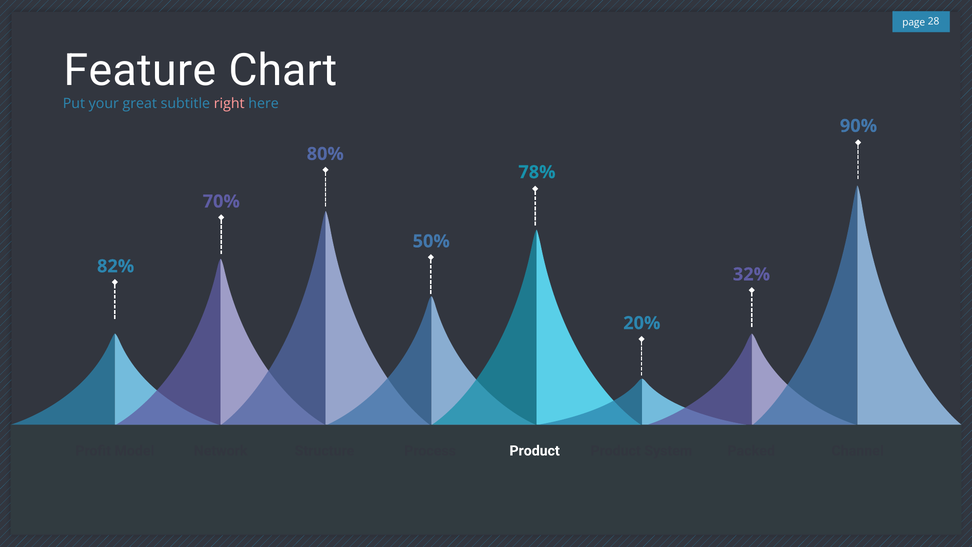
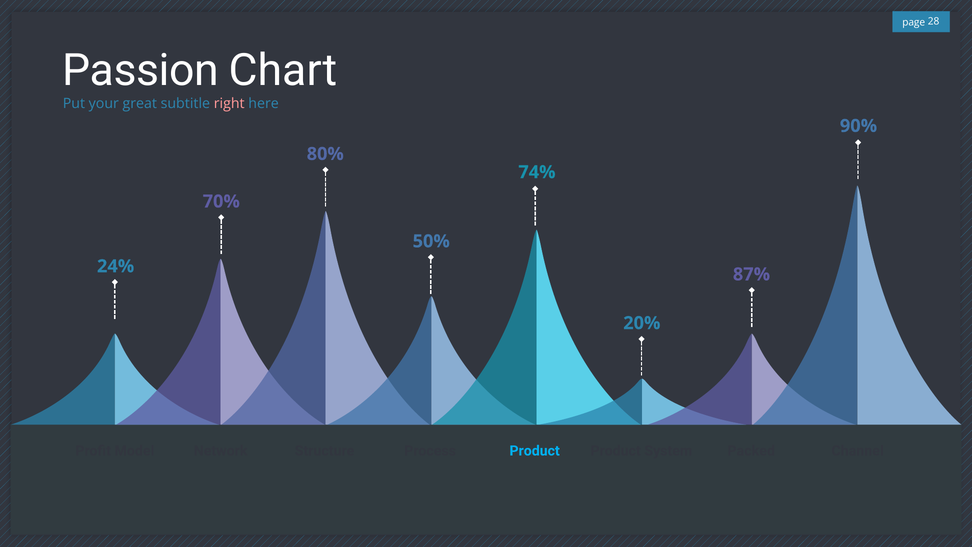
Feature: Feature -> Passion
78%: 78% -> 74%
82%: 82% -> 24%
32%: 32% -> 87%
Product at (535, 451) colour: white -> light blue
